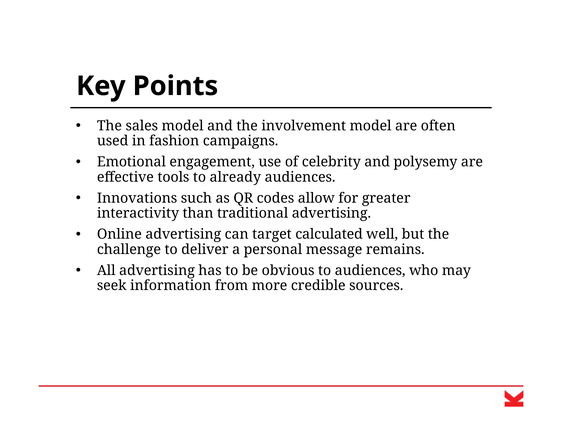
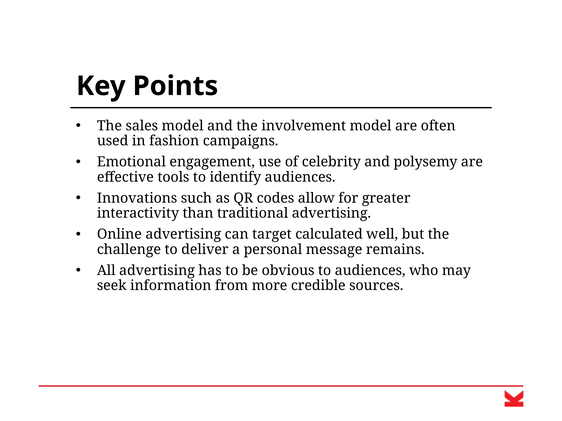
already: already -> identify
